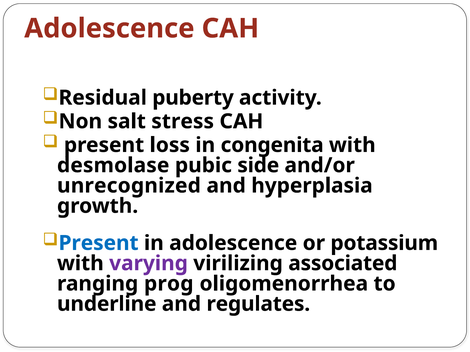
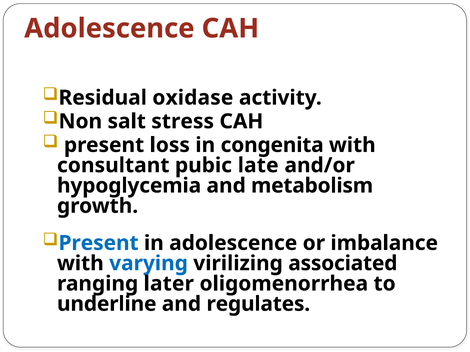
puberty: puberty -> oxidase
desmolase: desmolase -> consultant
side: side -> late
unrecognized: unrecognized -> hypoglycemia
hyperplasia: hyperplasia -> metabolism
potassium: potassium -> imbalance
varying colour: purple -> blue
prog: prog -> later
